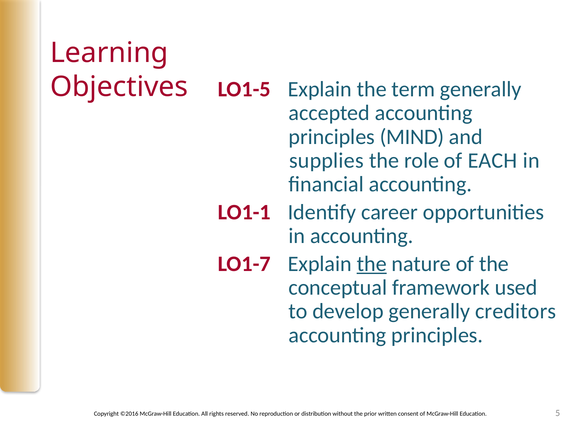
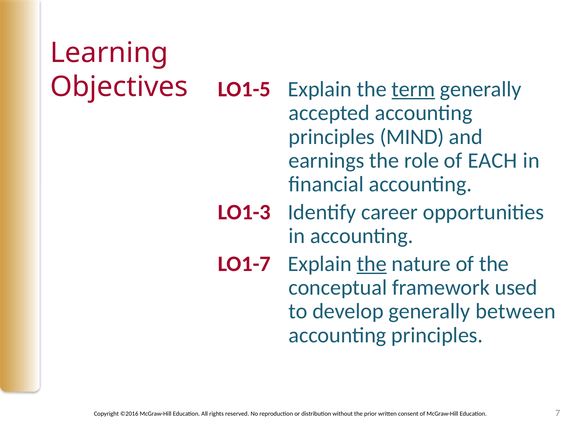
term underline: none -> present
supplies: supplies -> earnings
LO1-1: LO1-1 -> LO1-3
creditors: creditors -> between
5: 5 -> 7
